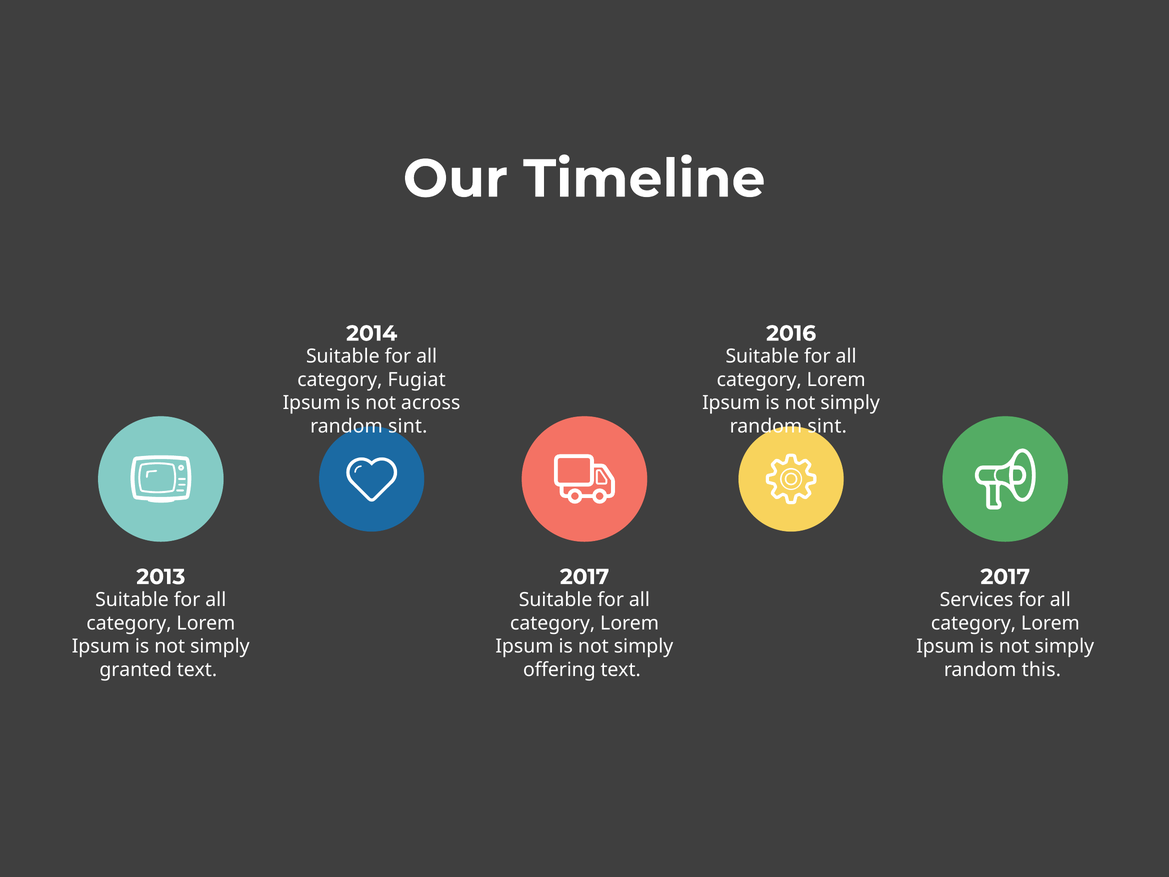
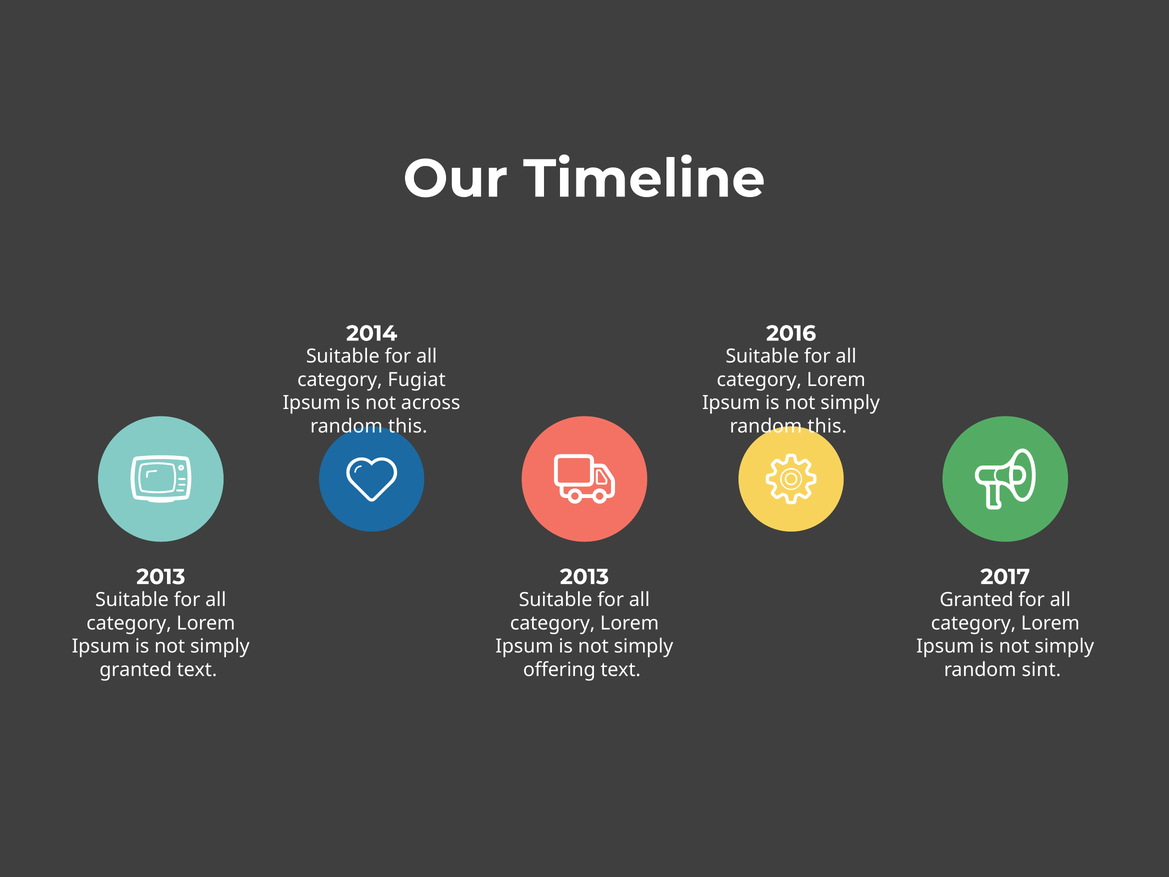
sint at (408, 426): sint -> this
sint at (827, 426): sint -> this
2017 at (585, 577): 2017 -> 2013
Services at (977, 600): Services -> Granted
this: this -> sint
